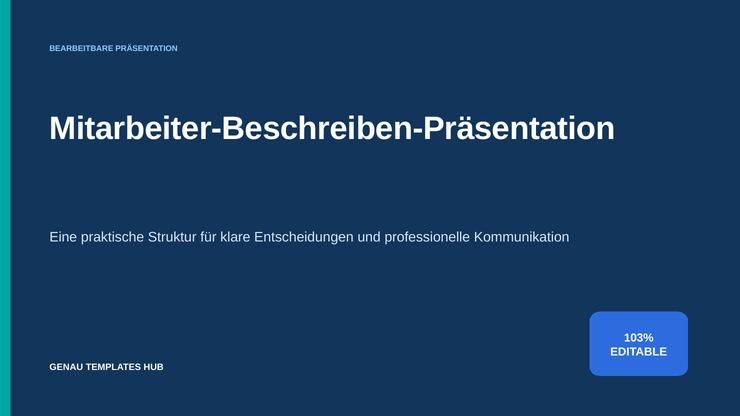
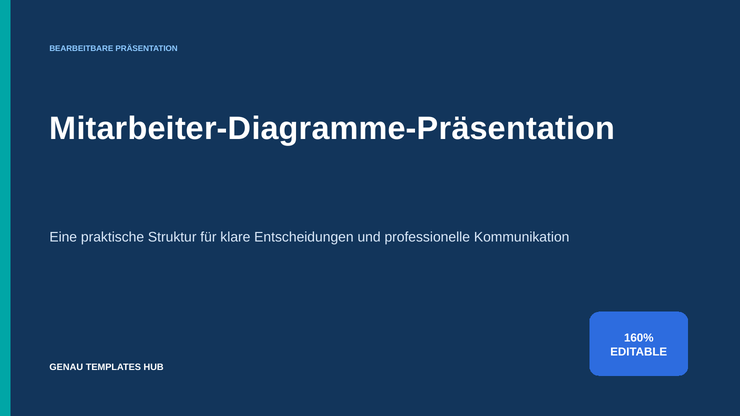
Mitarbeiter-Beschreiben-Präsentation: Mitarbeiter-Beschreiben-Präsentation -> Mitarbeiter-Diagramme-Präsentation
103%: 103% -> 160%
